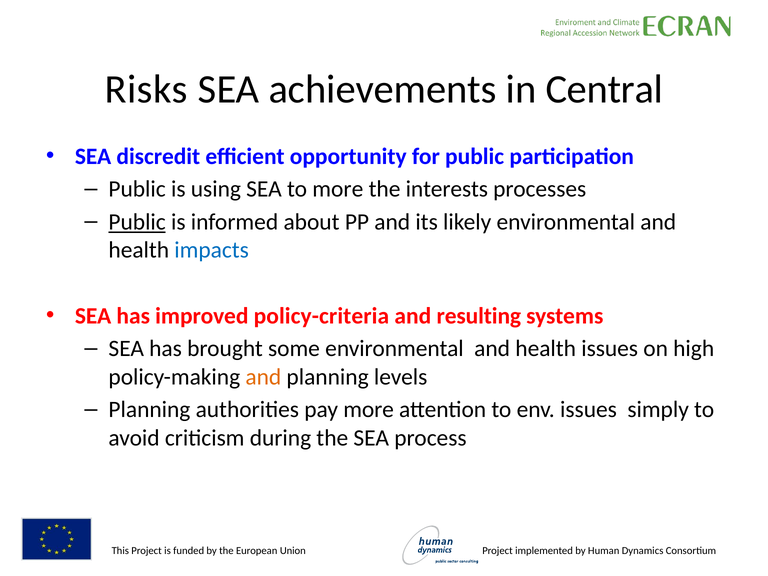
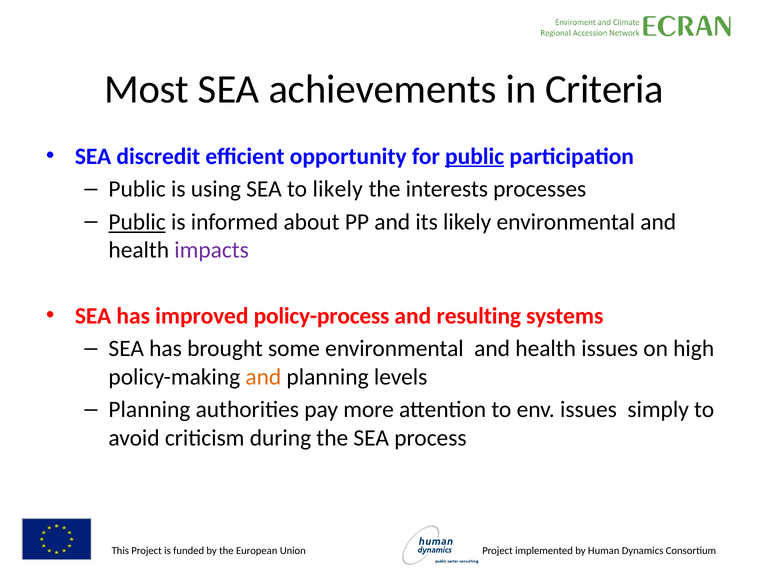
Risks: Risks -> Most
Central: Central -> Criteria
public at (475, 156) underline: none -> present
to more: more -> likely
impacts colour: blue -> purple
policy-criteria: policy-criteria -> policy-process
